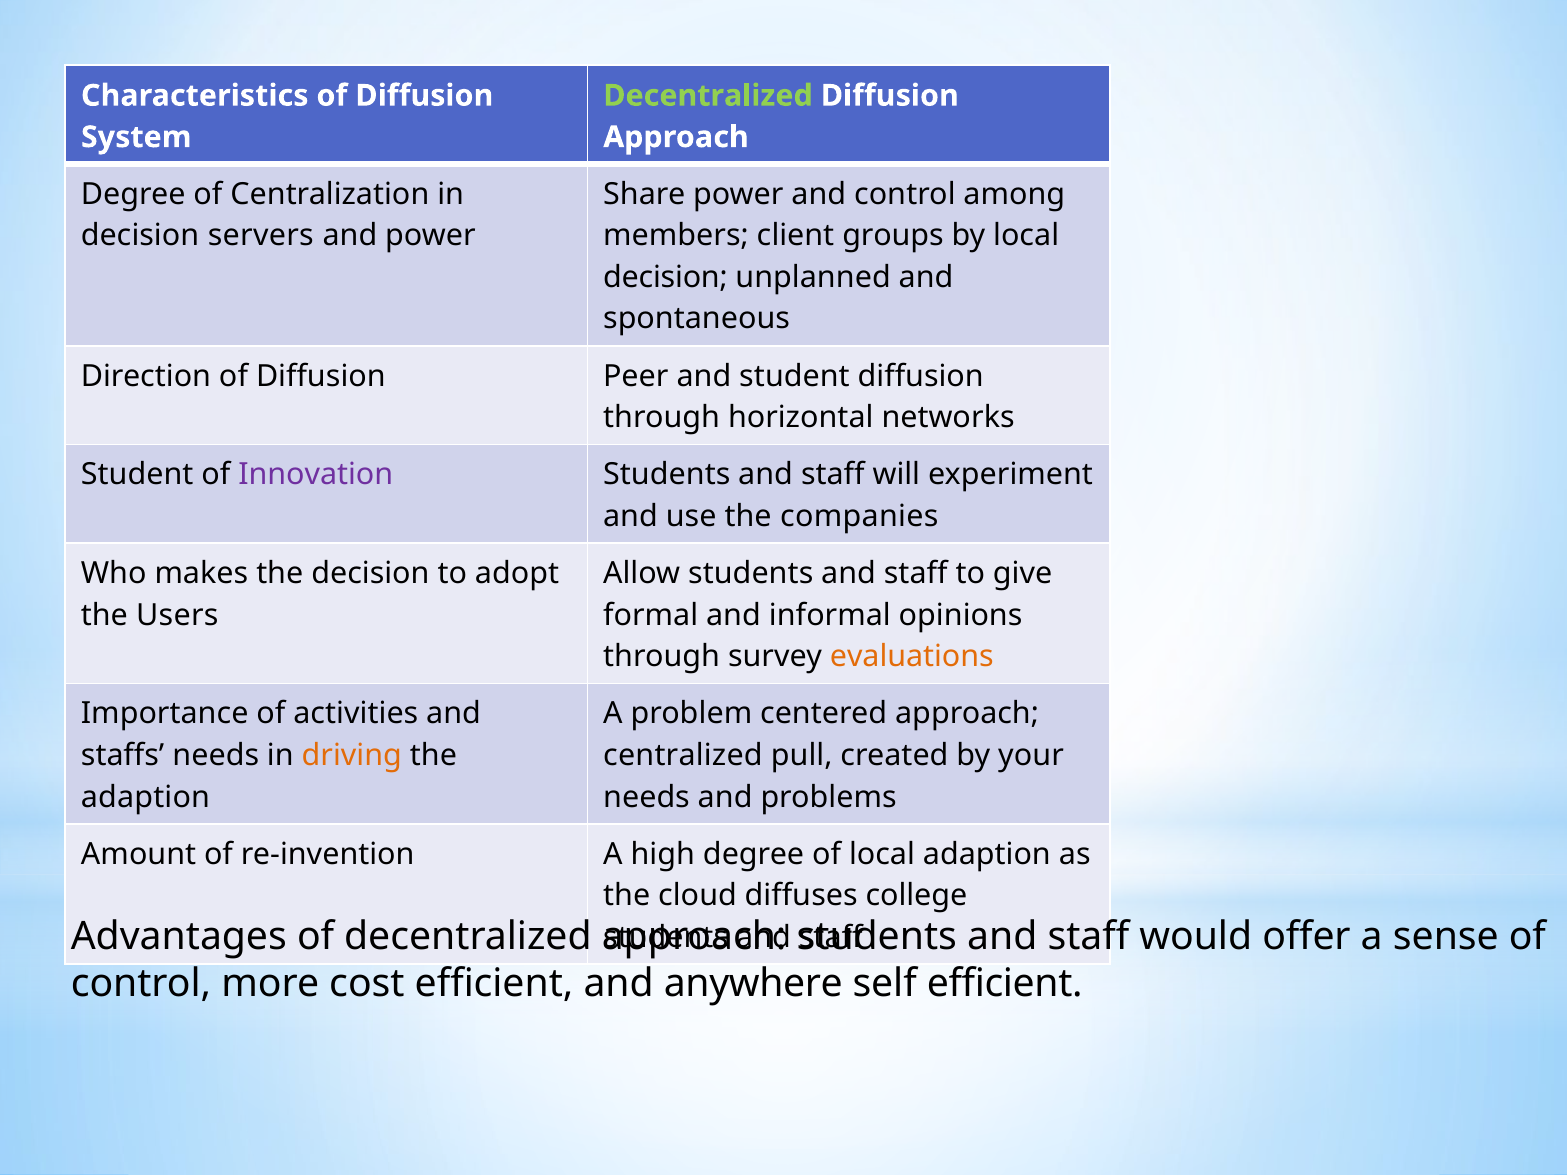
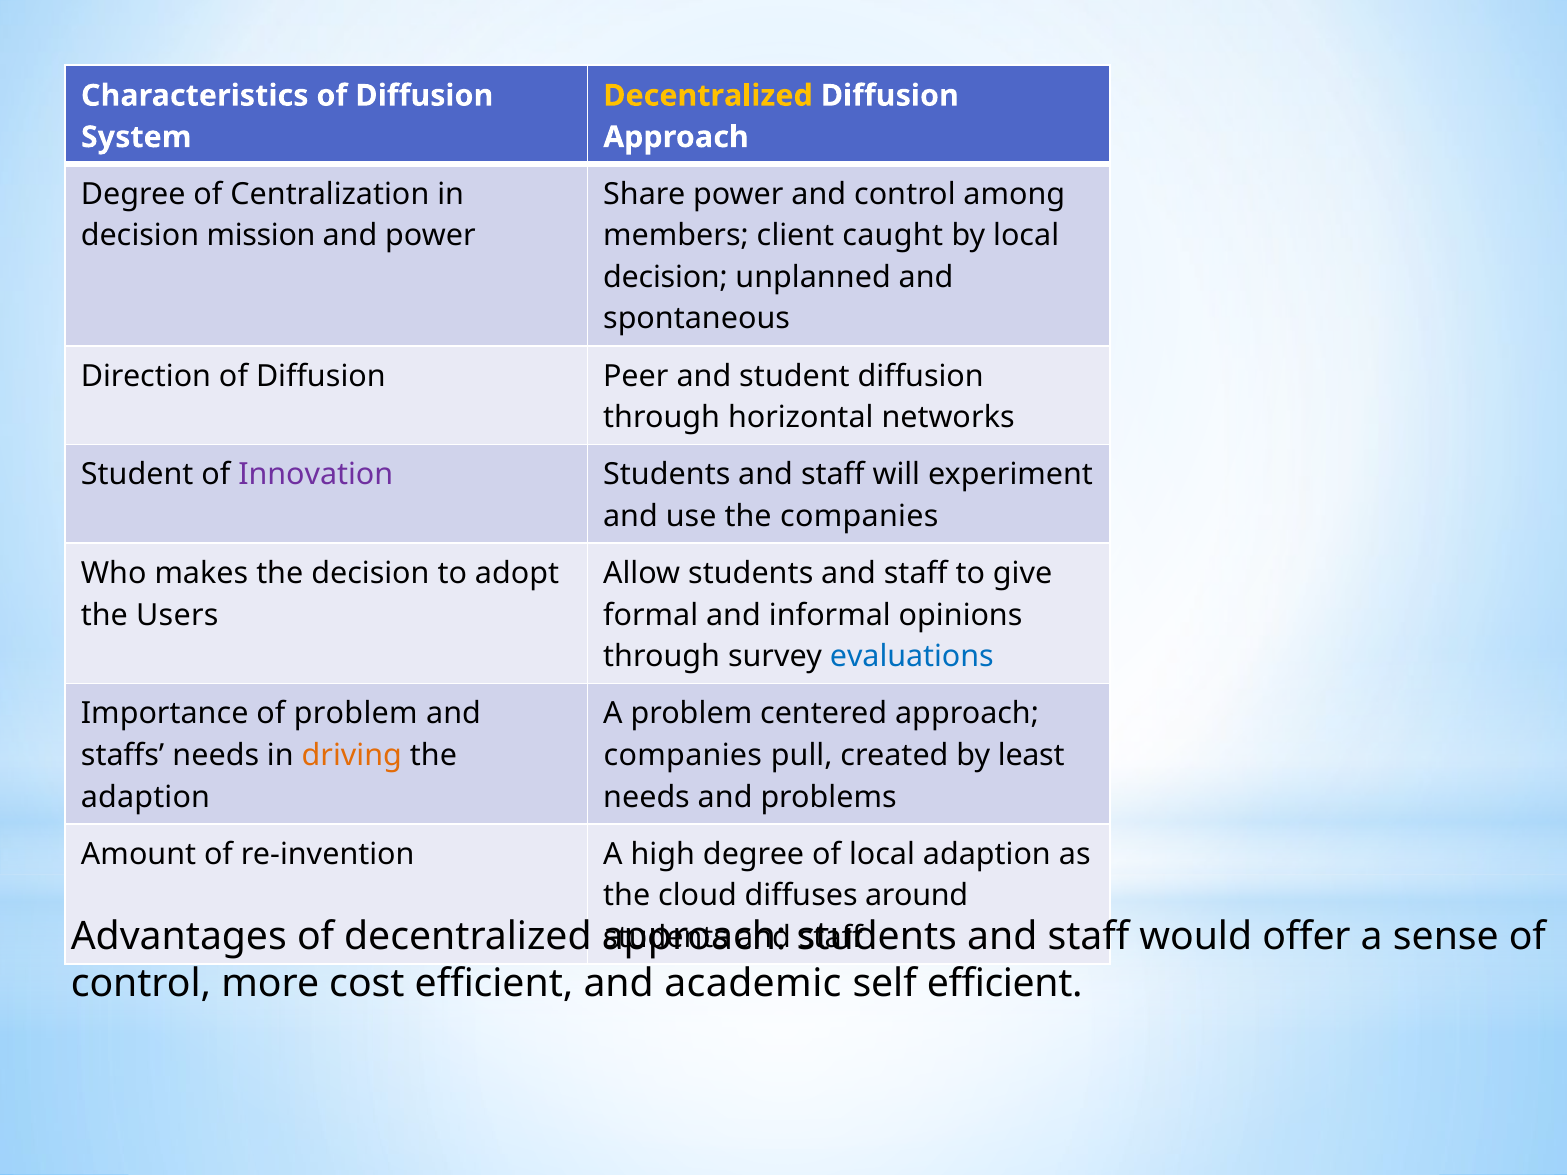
Decentralized at (708, 96) colour: light green -> yellow
servers: servers -> mission
groups: groups -> caught
evaluations colour: orange -> blue
of activities: activities -> problem
centralized at (683, 756): centralized -> companies
your: your -> least
college: college -> around
anywhere: anywhere -> academic
